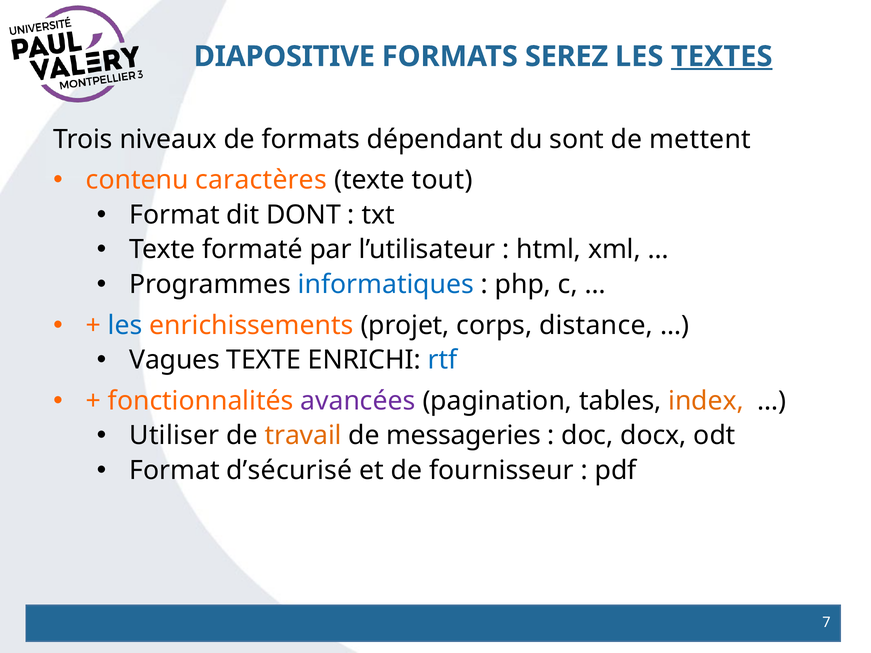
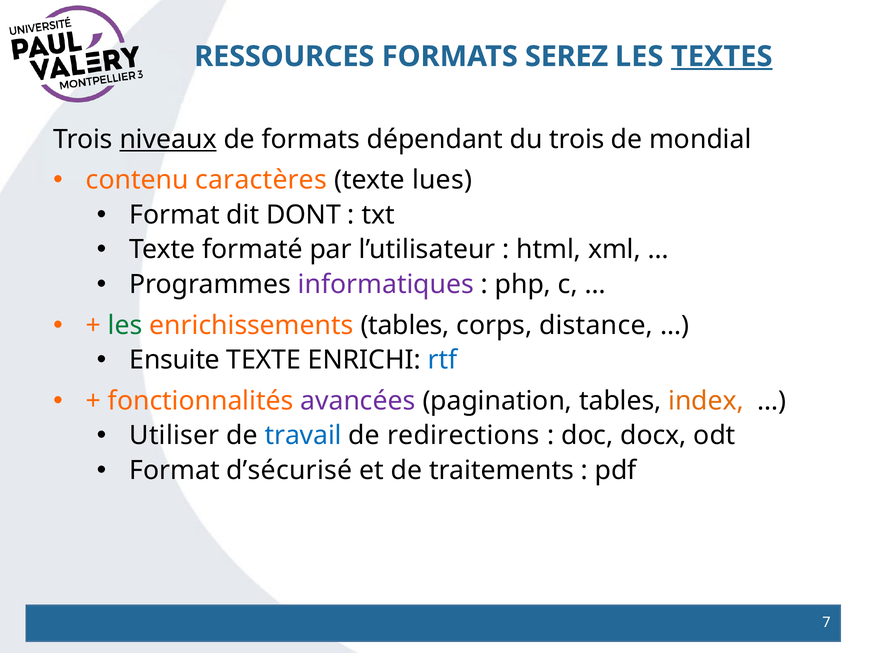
DIAPOSITIVE: DIAPOSITIVE -> RESSOURCES
niveaux underline: none -> present
du sont: sont -> trois
mettent: mettent -> mondial
tout: tout -> lues
informatiques colour: blue -> purple
les at (125, 325) colour: blue -> green
enrichissements projet: projet -> tables
Vagues: Vagues -> Ensuite
travail colour: orange -> blue
messageries: messageries -> redirections
fournisseur: fournisseur -> traitements
